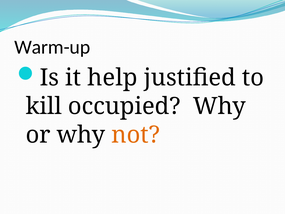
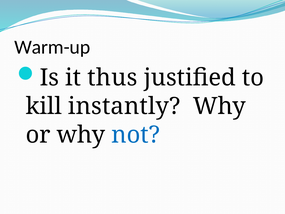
help: help -> thus
occupied: occupied -> instantly
not colour: orange -> blue
